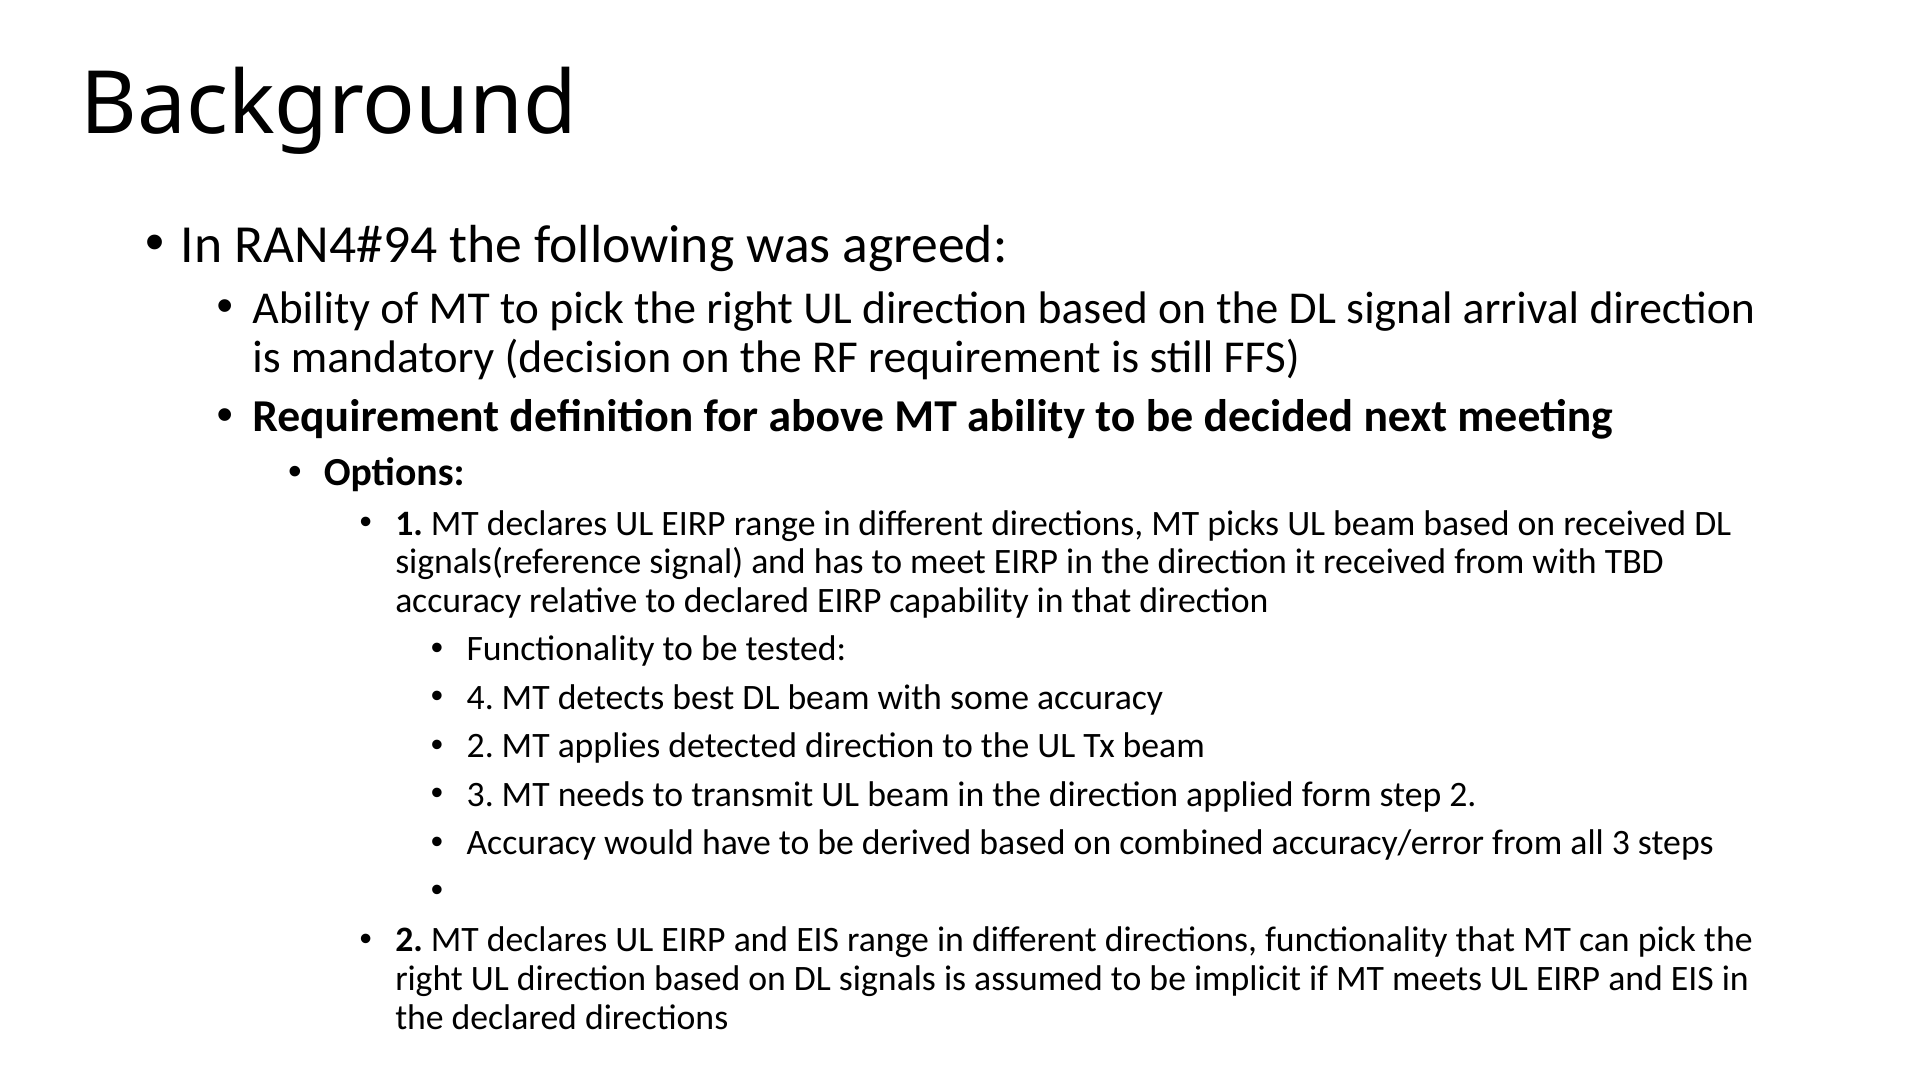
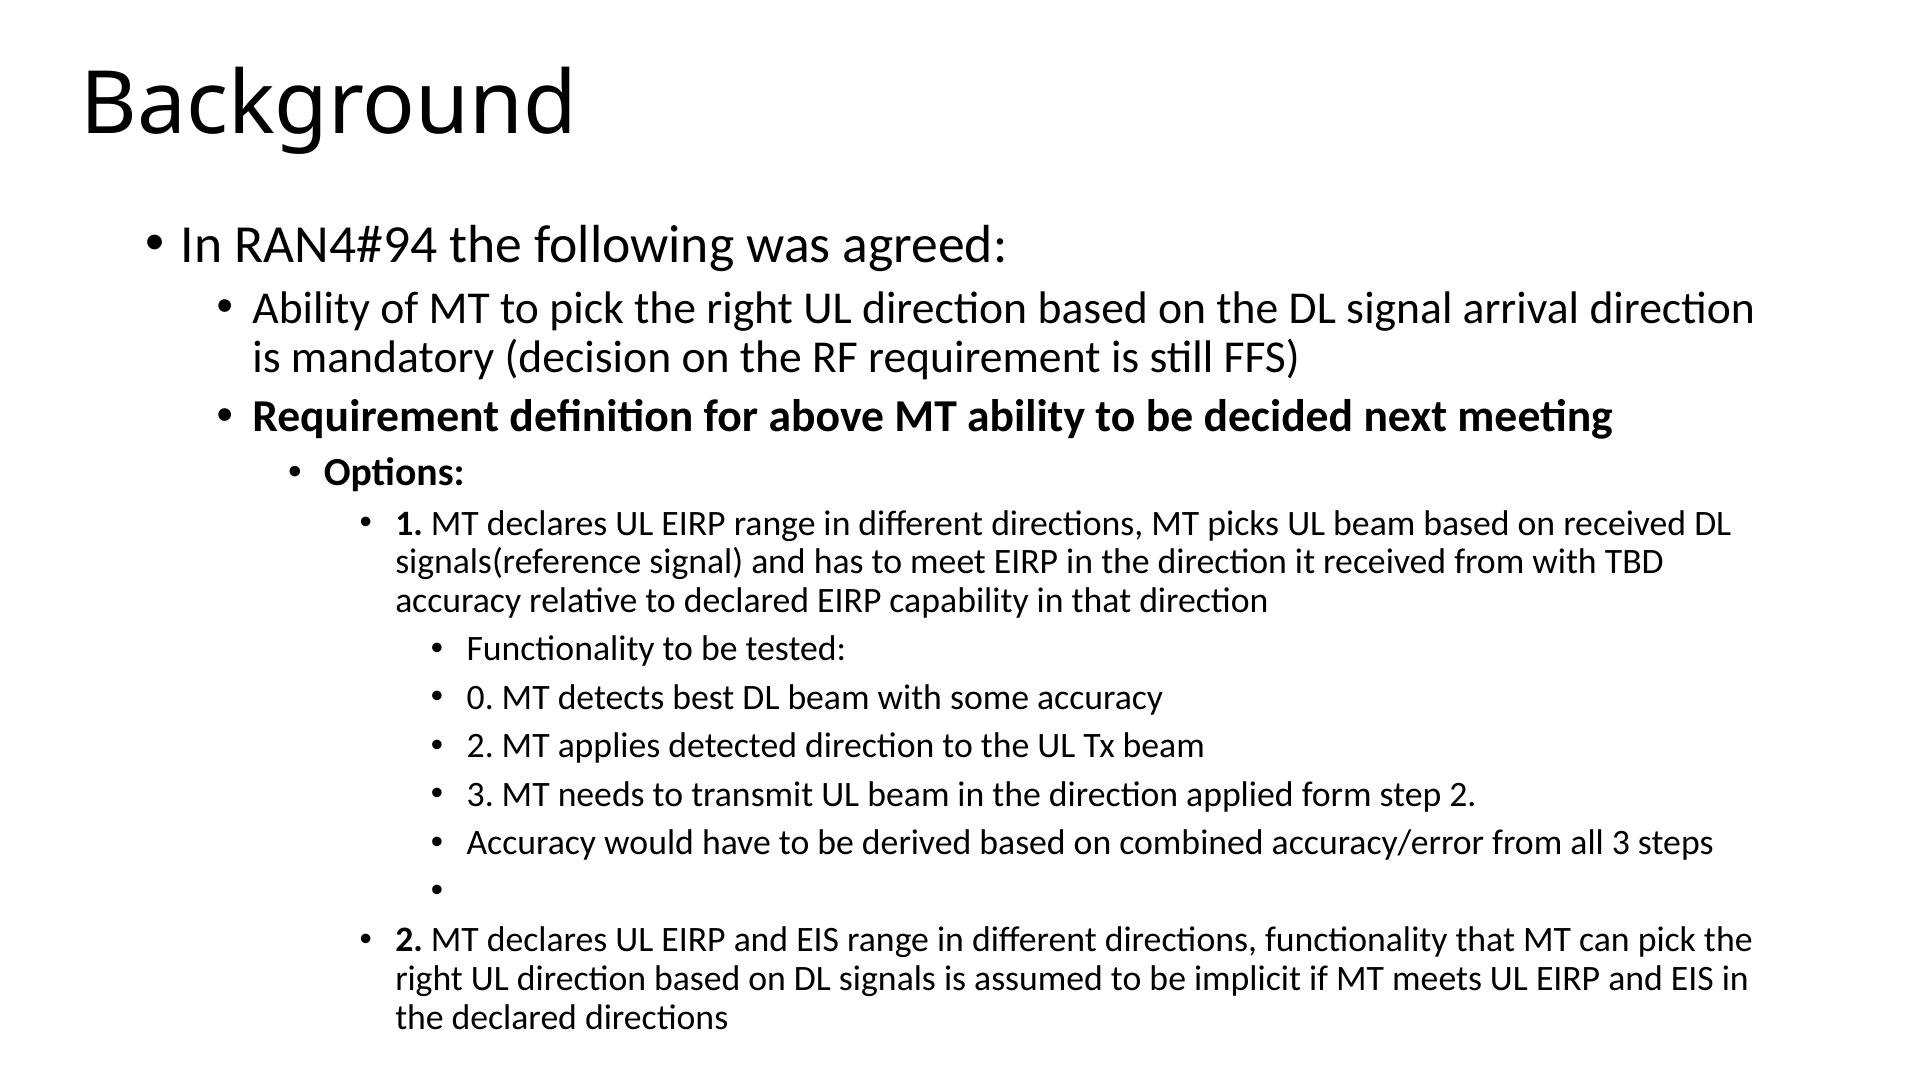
4: 4 -> 0
